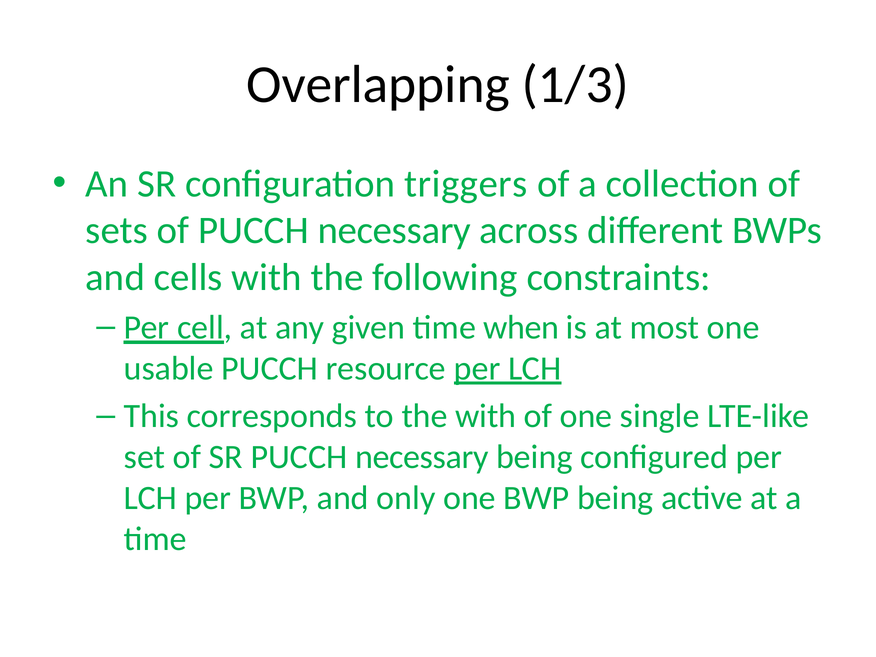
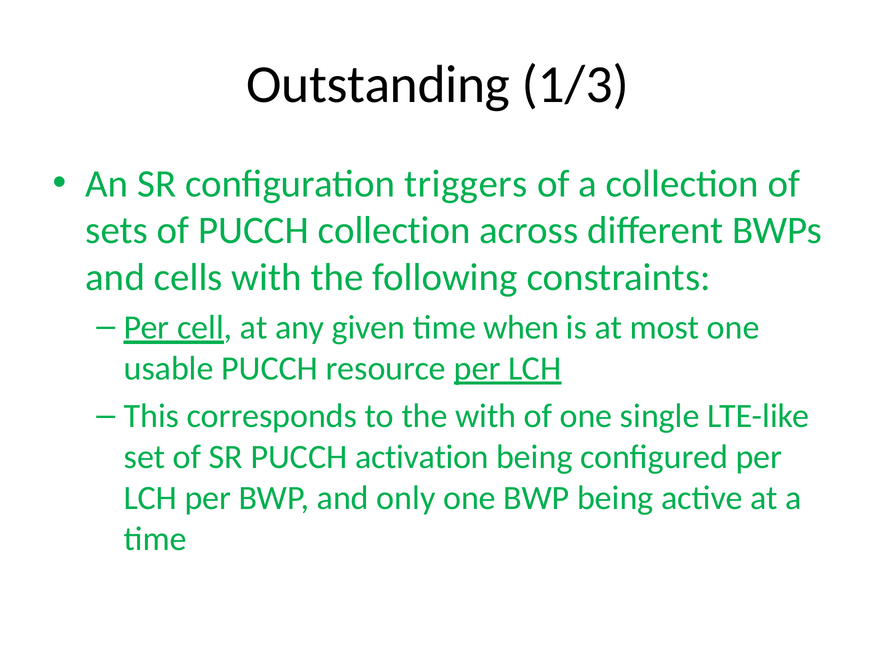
Overlapping: Overlapping -> Outstanding
of PUCCH necessary: necessary -> collection
SR PUCCH necessary: necessary -> activation
